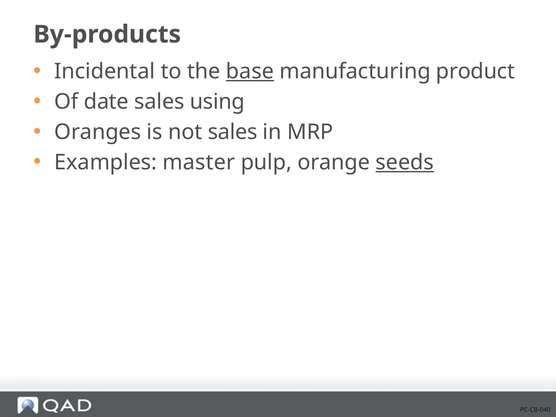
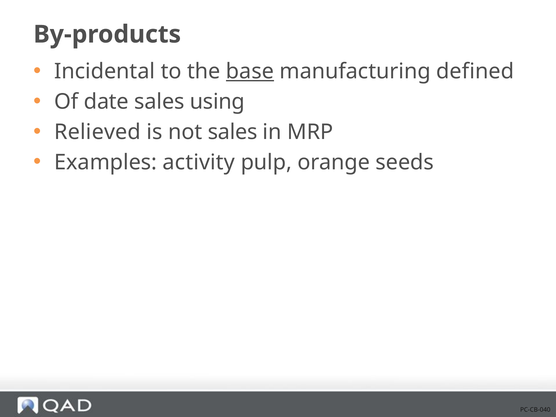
product: product -> defined
Oranges: Oranges -> Relieved
master: master -> activity
seeds underline: present -> none
